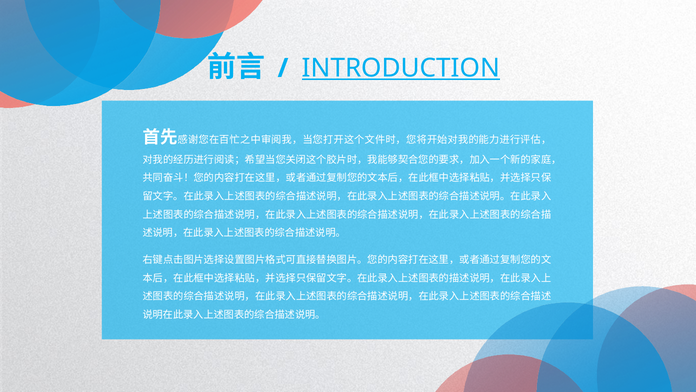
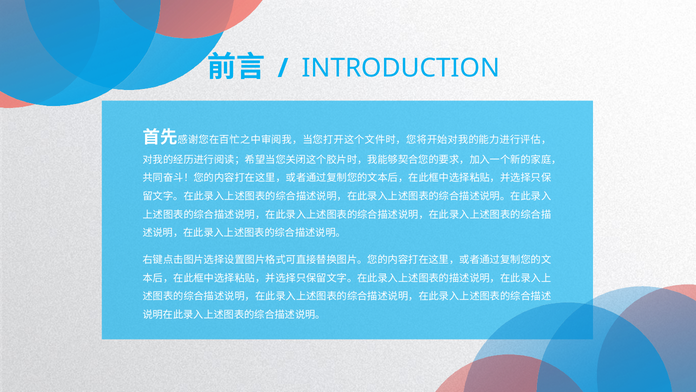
INTRODUCTION underline: present -> none
